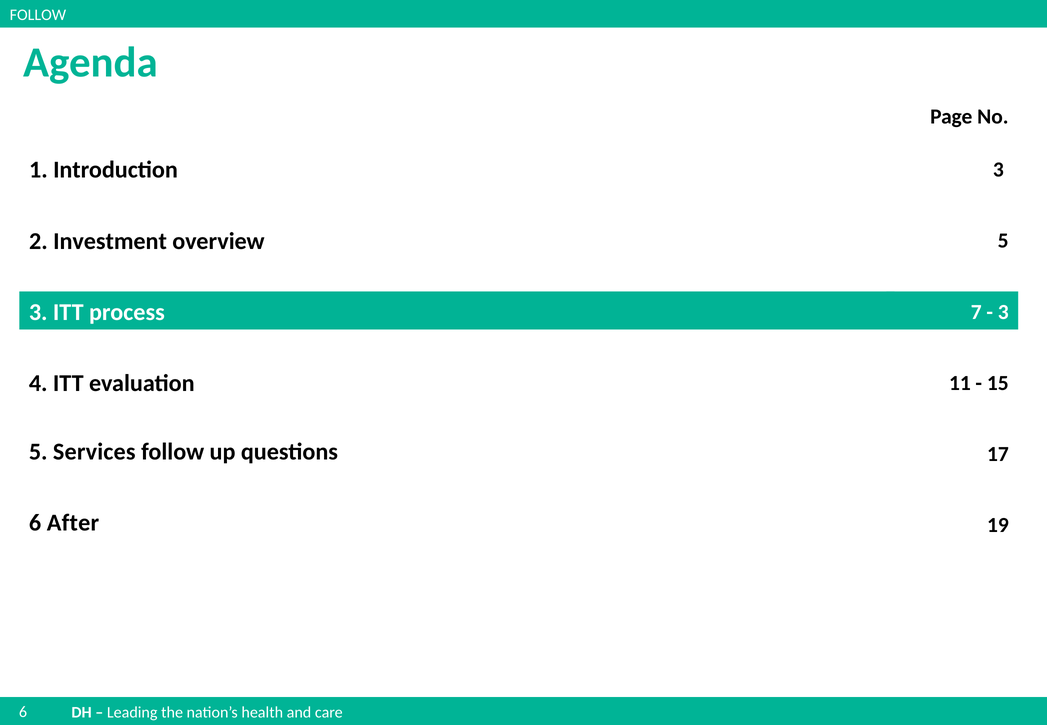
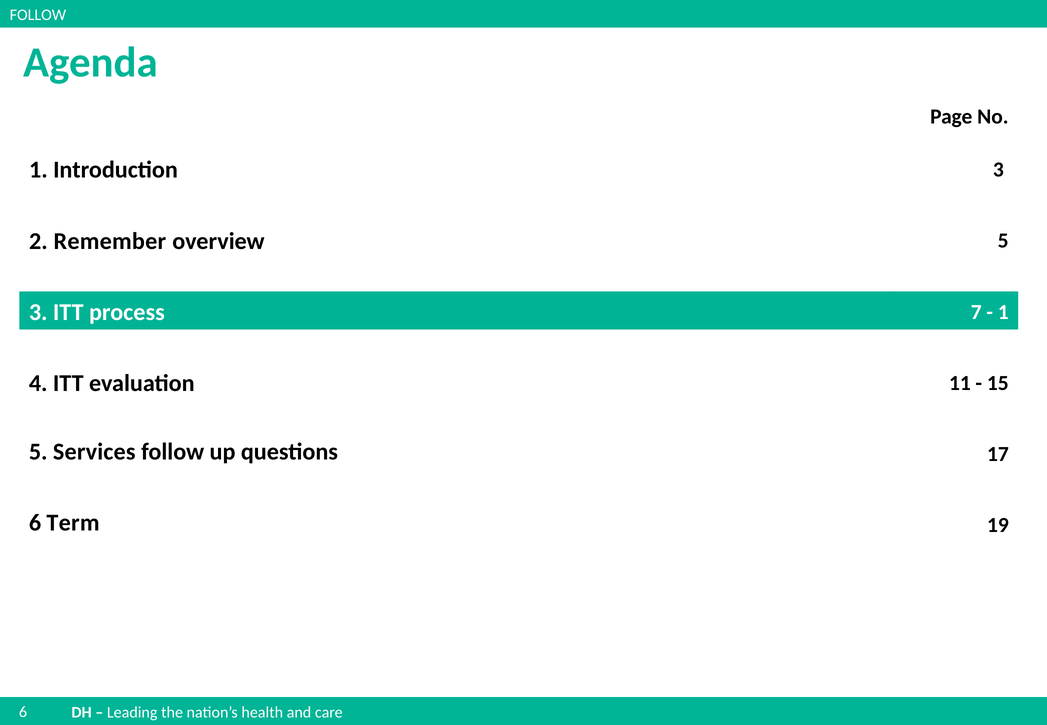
Investment: Investment -> Remember
3 at (1003, 312): 3 -> 1
After: After -> Term
